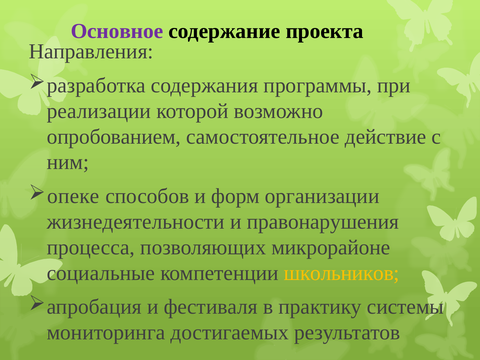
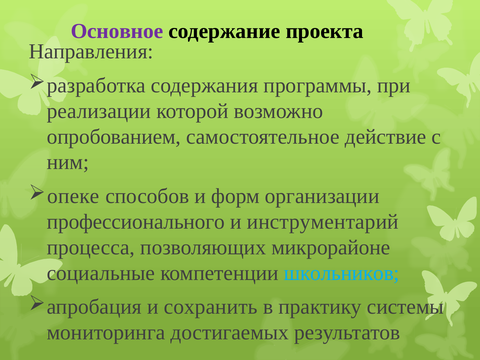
жизнедеятельности: жизнедеятельности -> профессионального
правонарушения: правонарушения -> инструментарий
школьников colour: yellow -> light blue
фестиваля: фестиваля -> сохранить
